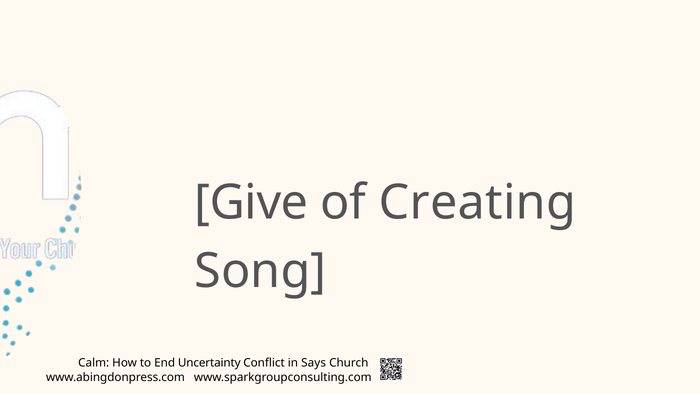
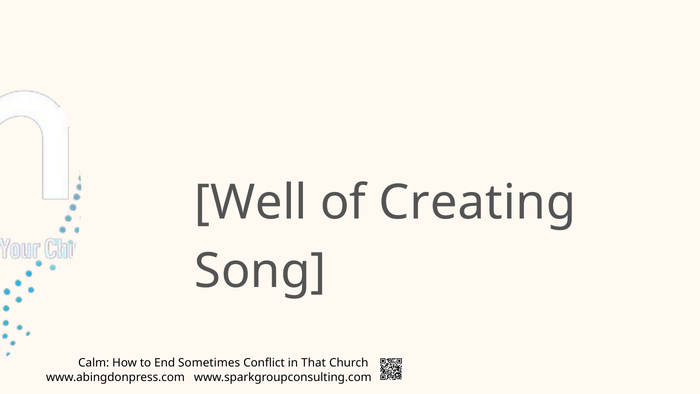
Give: Give -> Well
Uncertainty: Uncertainty -> Sometimes
Says: Says -> That
